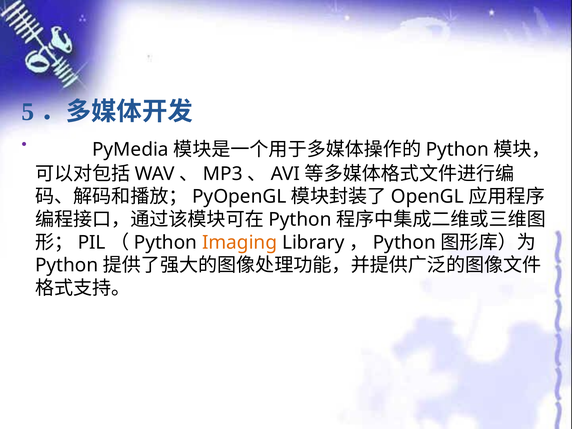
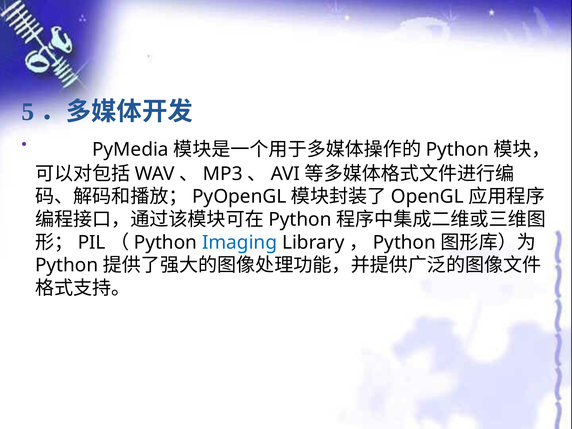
Imaging colour: orange -> blue
